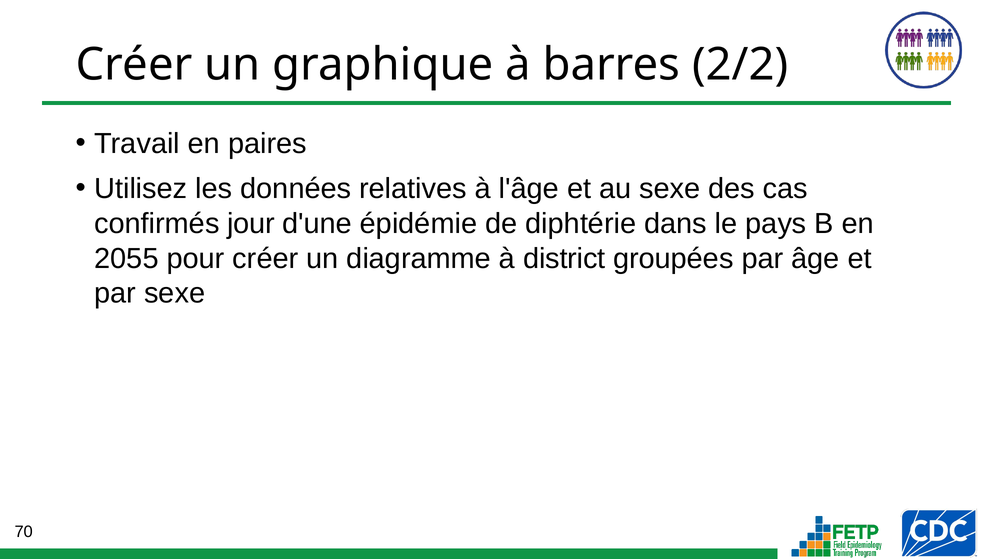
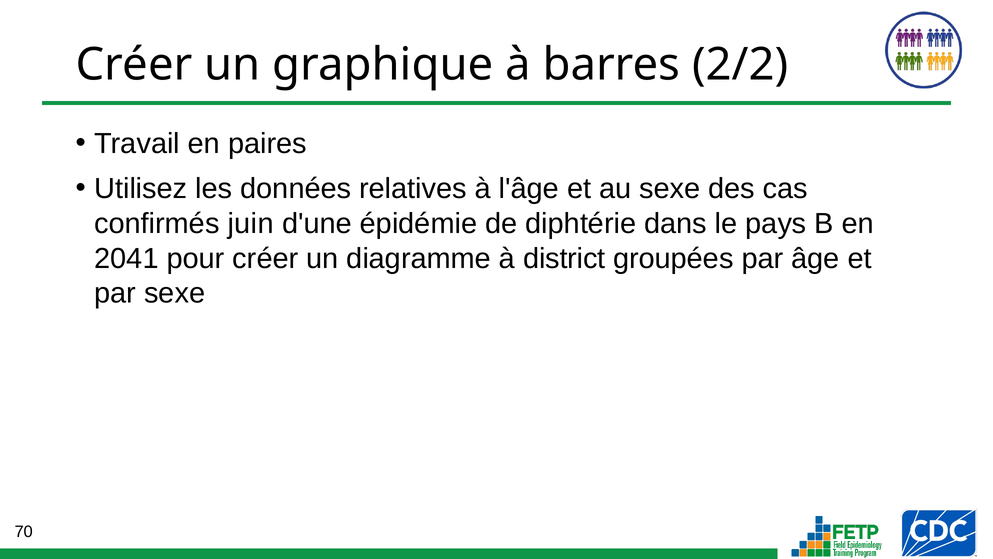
jour: jour -> juin
2055: 2055 -> 2041
